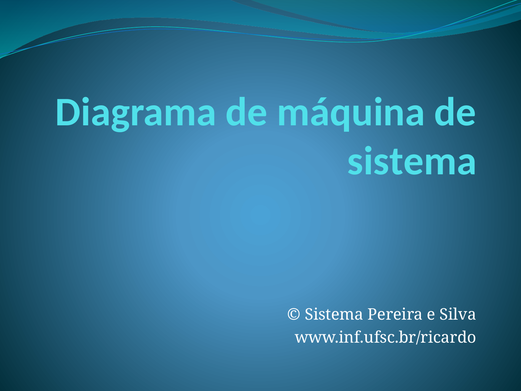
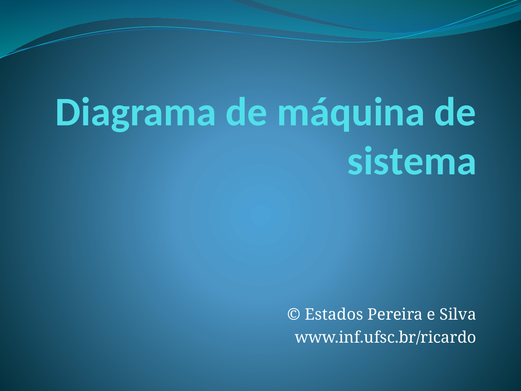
Sistema at (334, 314): Sistema -> Estados
